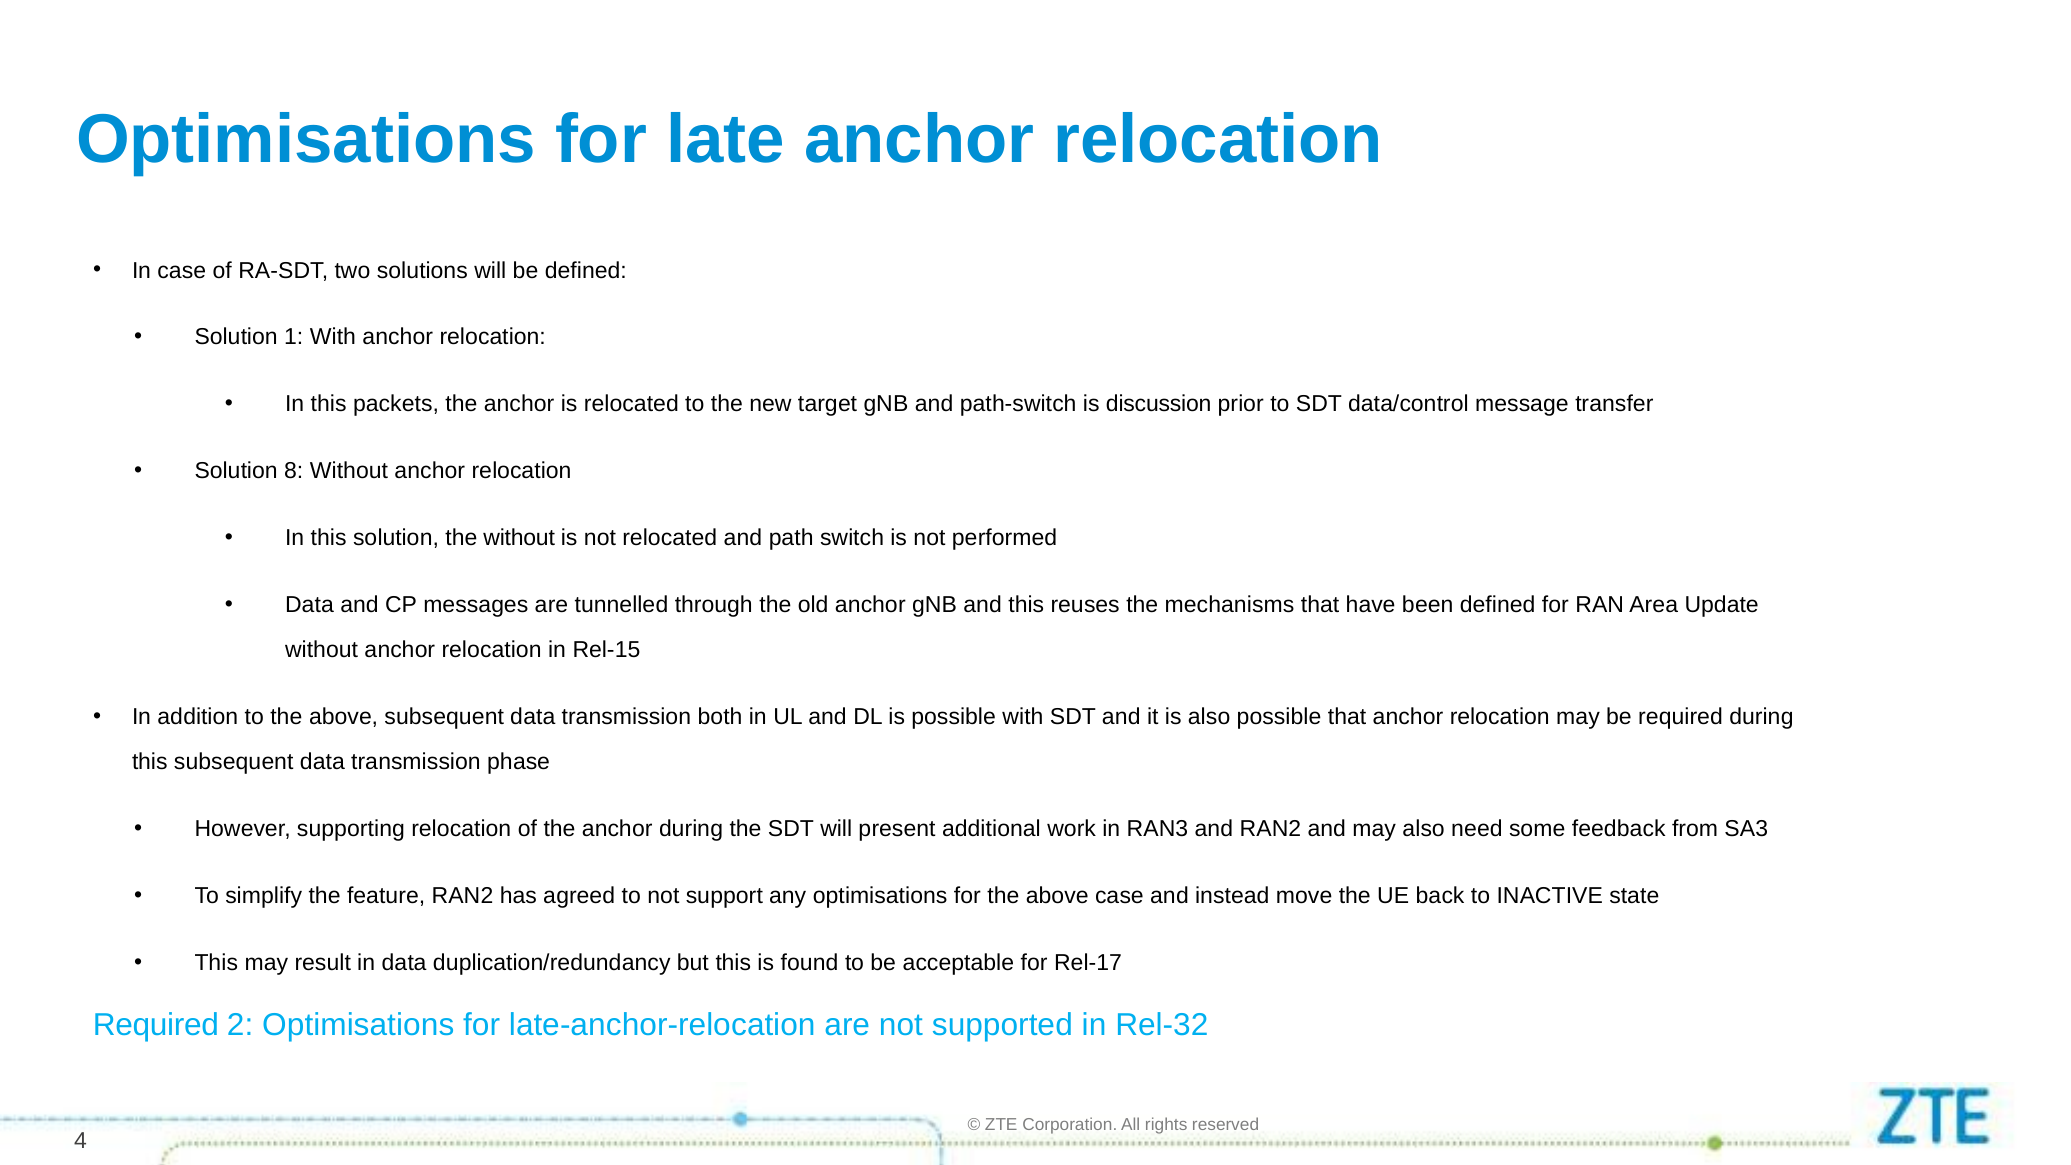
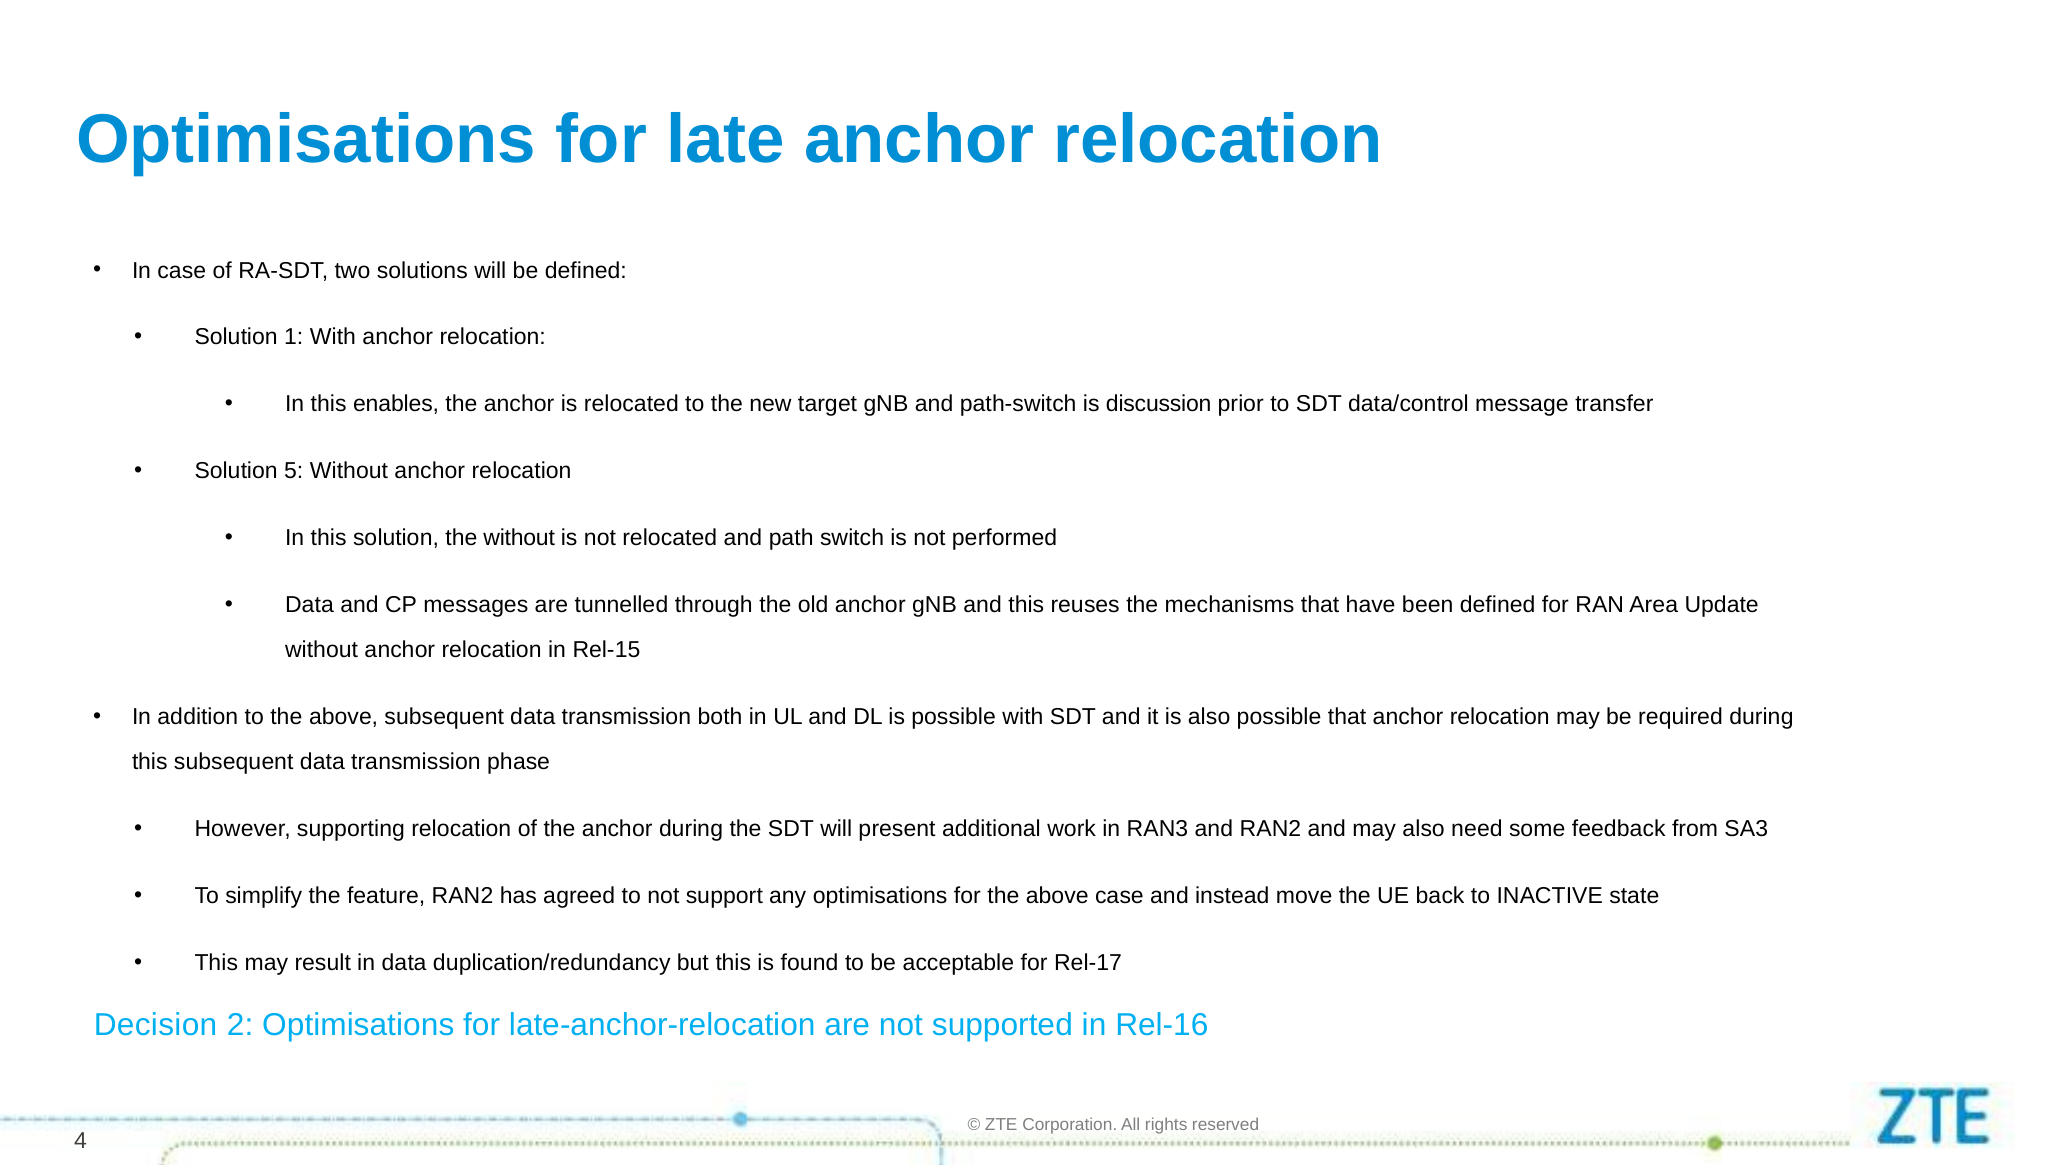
packets: packets -> enables
8: 8 -> 5
Required at (156, 1025): Required -> Decision
Rel-32: Rel-32 -> Rel-16
